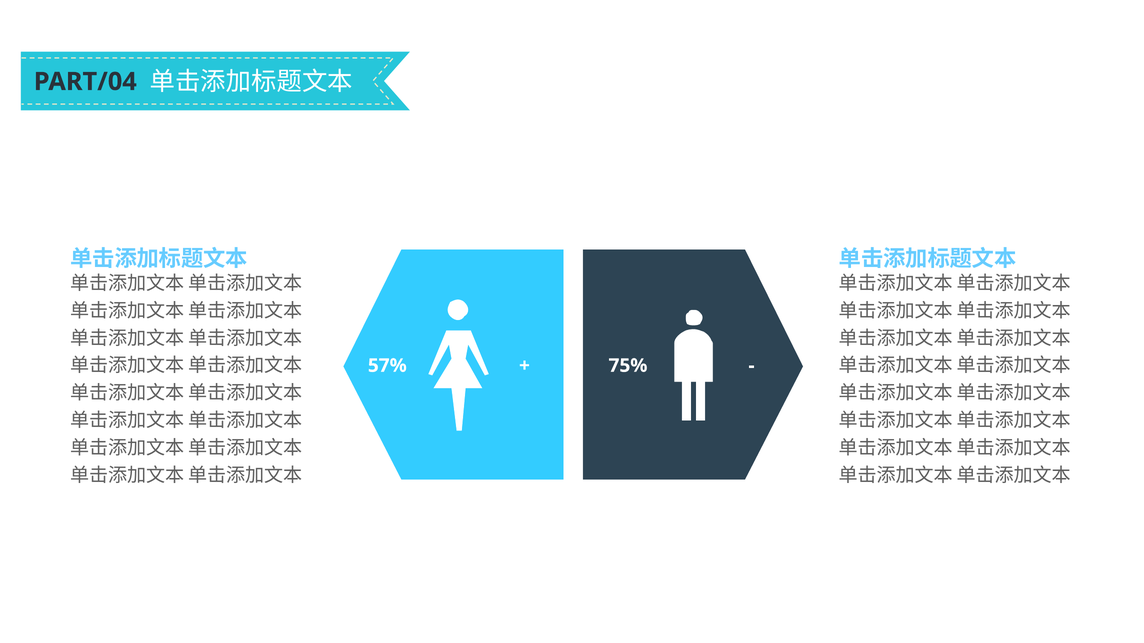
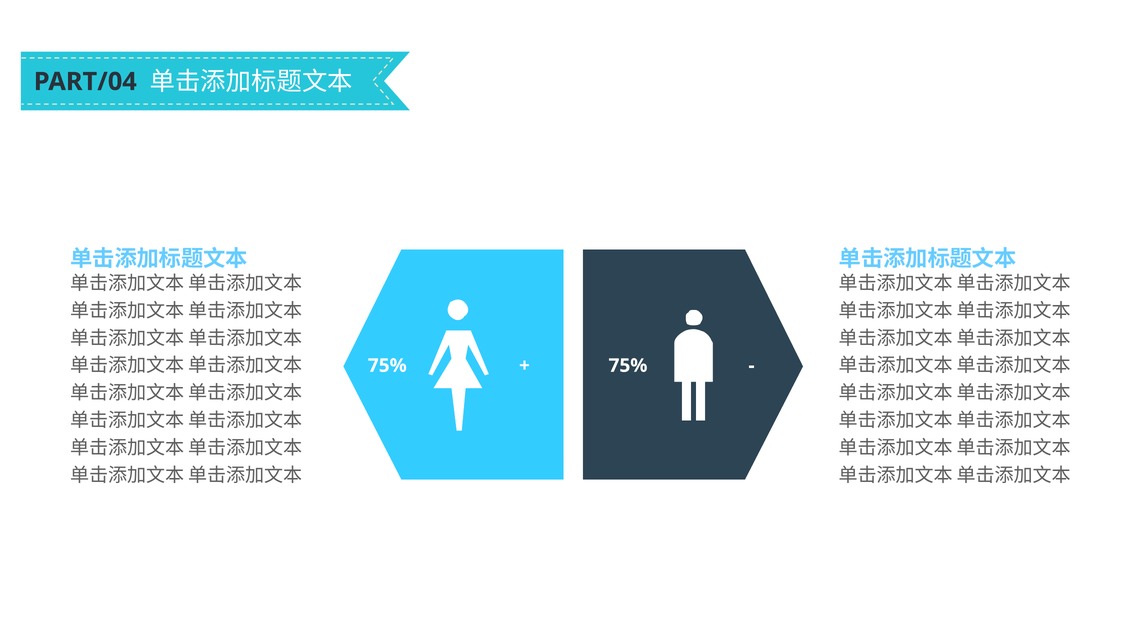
57% at (387, 366): 57% -> 75%
